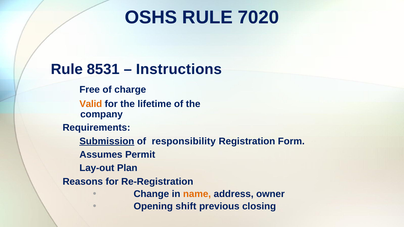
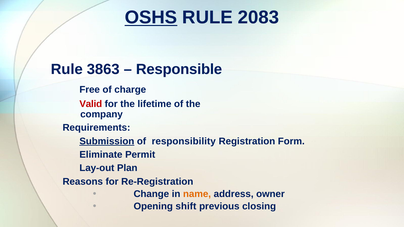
OSHS underline: none -> present
7020: 7020 -> 2083
8531: 8531 -> 3863
Instructions: Instructions -> Responsible
Valid colour: orange -> red
Assumes: Assumes -> Eliminate
